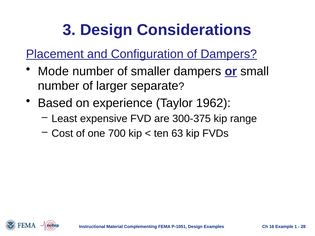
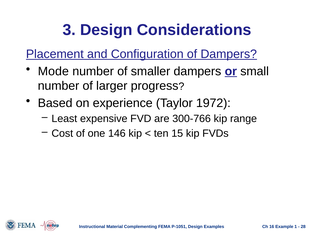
separate: separate -> progress
1962: 1962 -> 1972
300-375: 300-375 -> 300-766
700: 700 -> 146
63: 63 -> 15
